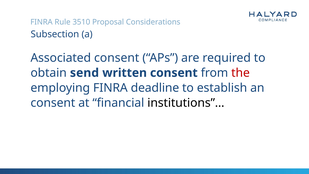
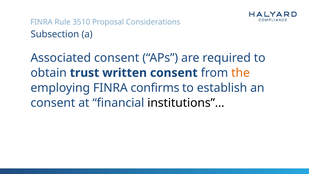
send: send -> trust
the colour: red -> orange
deadline: deadline -> confirms
